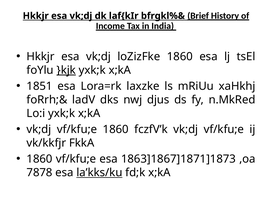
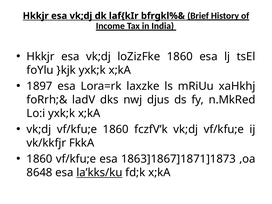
}kjk underline: present -> none
1851: 1851 -> 1897
7878: 7878 -> 8648
